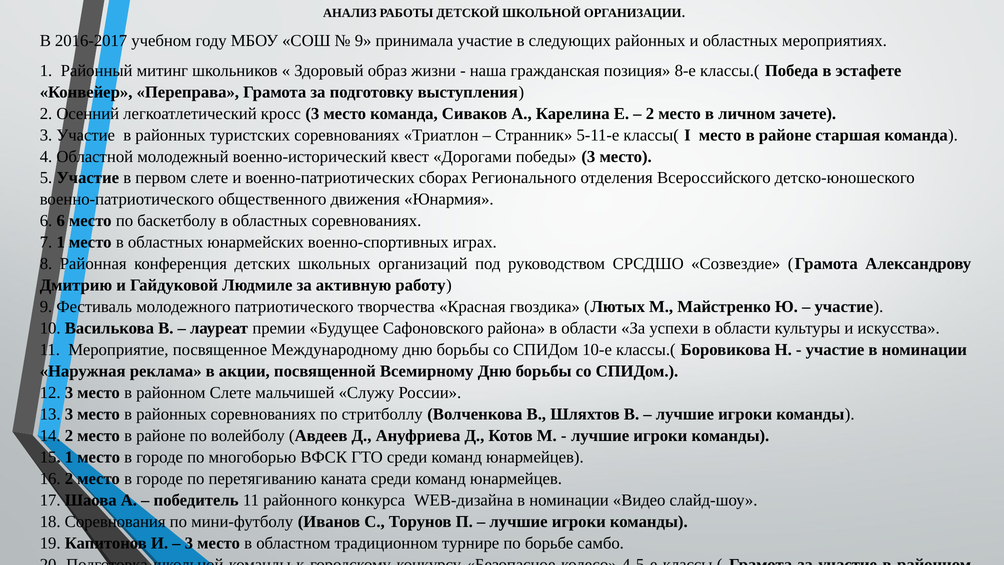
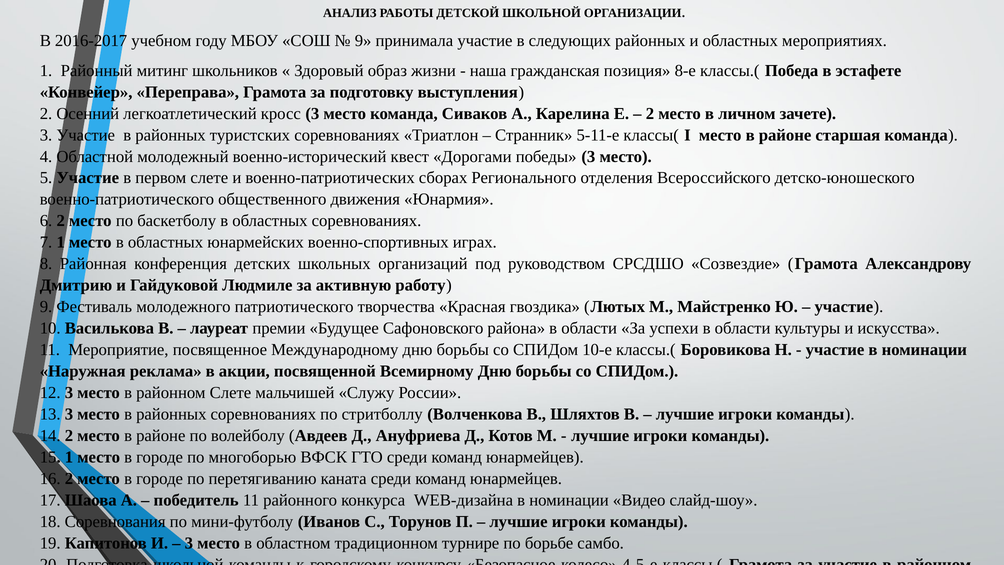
6 6: 6 -> 2
